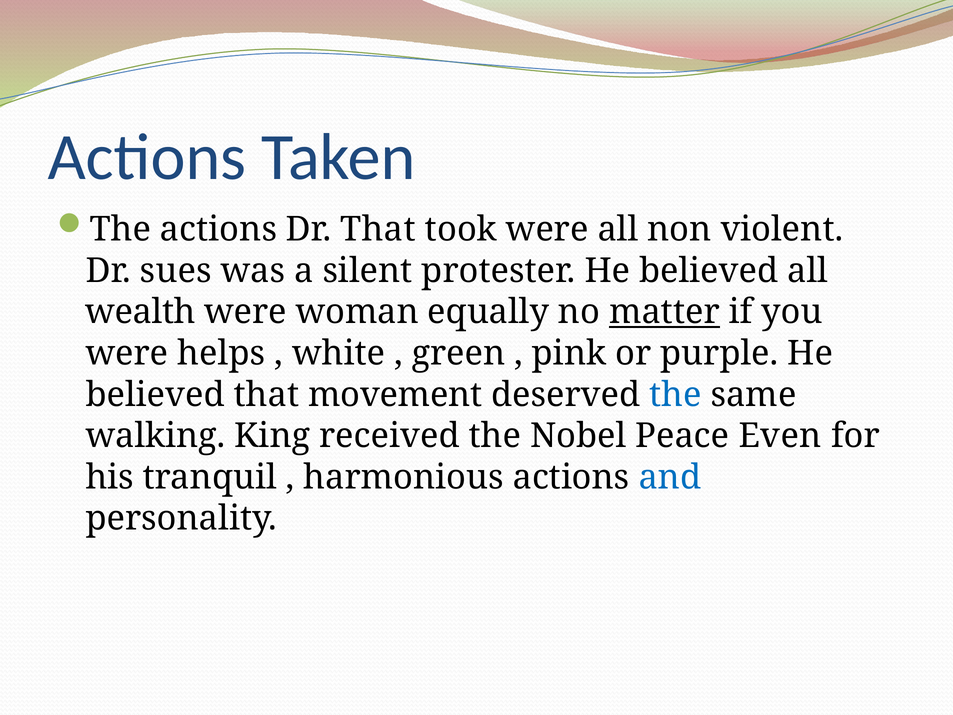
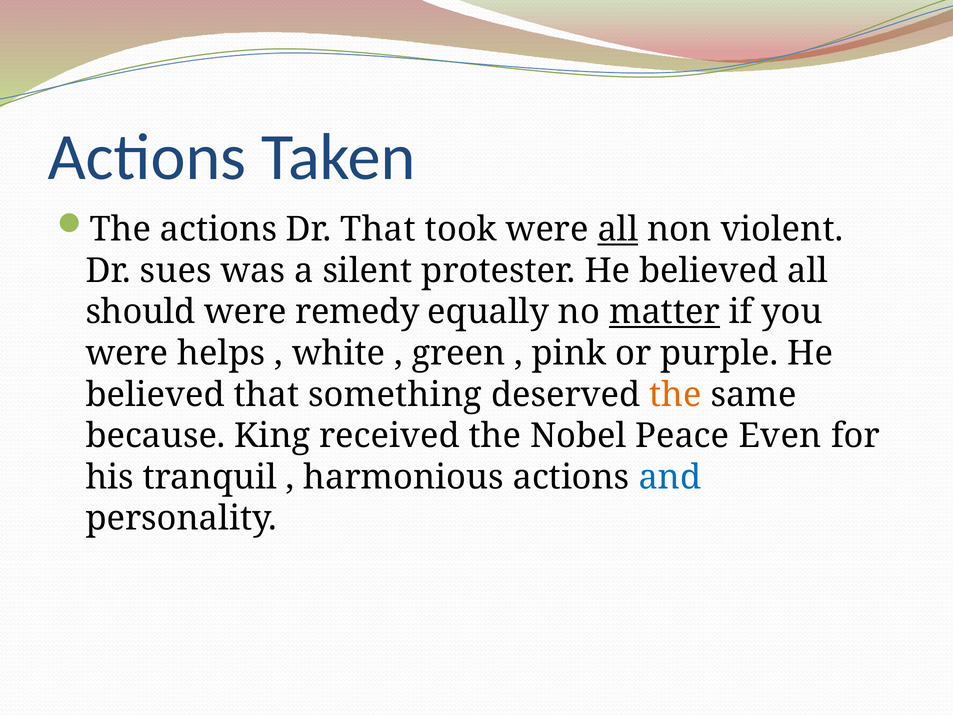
all at (618, 229) underline: none -> present
wealth: wealth -> should
woman: woman -> remedy
movement: movement -> something
the at (675, 395) colour: blue -> orange
walking: walking -> because
